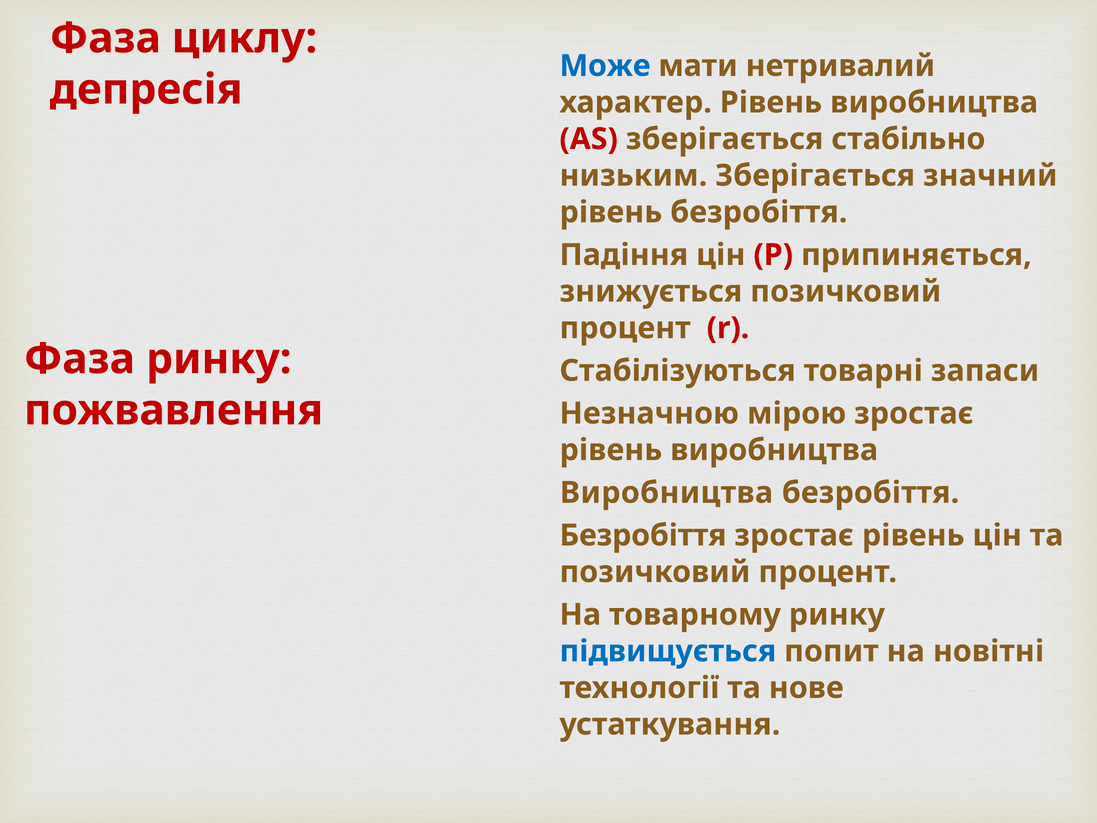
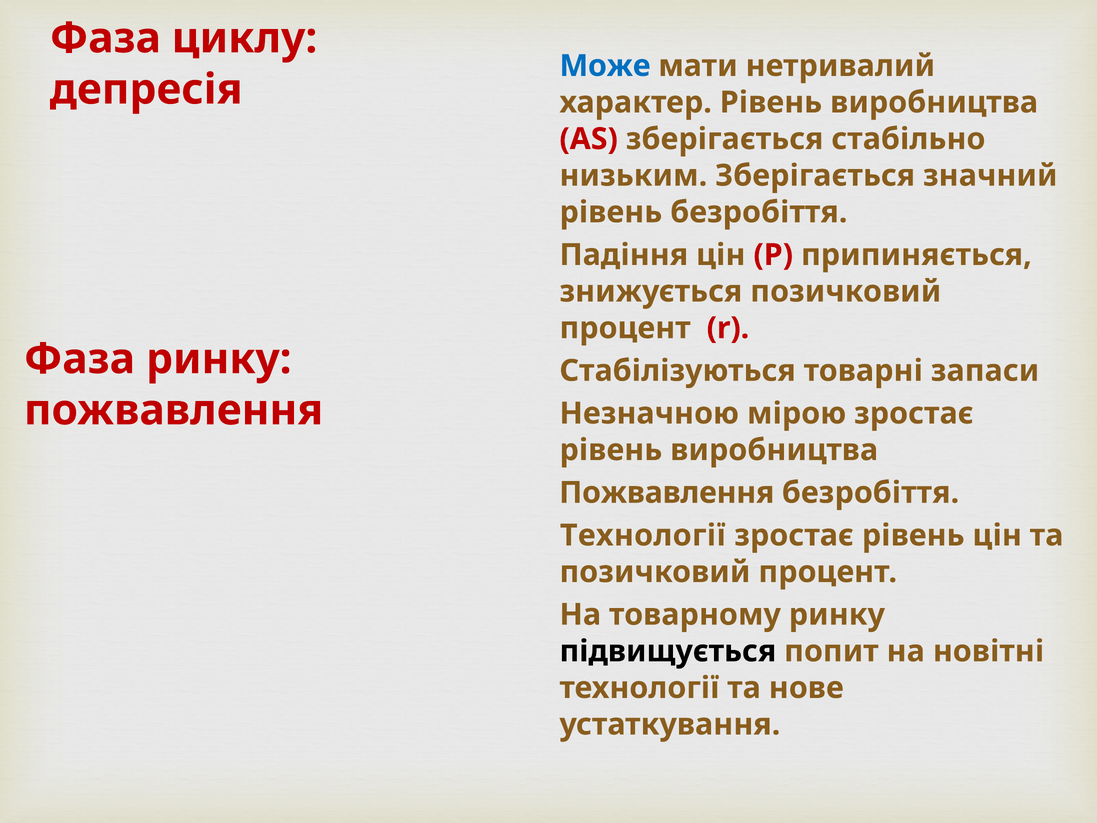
Виробництва at (666, 493): Виробництва -> Пожвавлення
Безробіття at (643, 535): Безробіття -> Технології
підвищується colour: blue -> black
